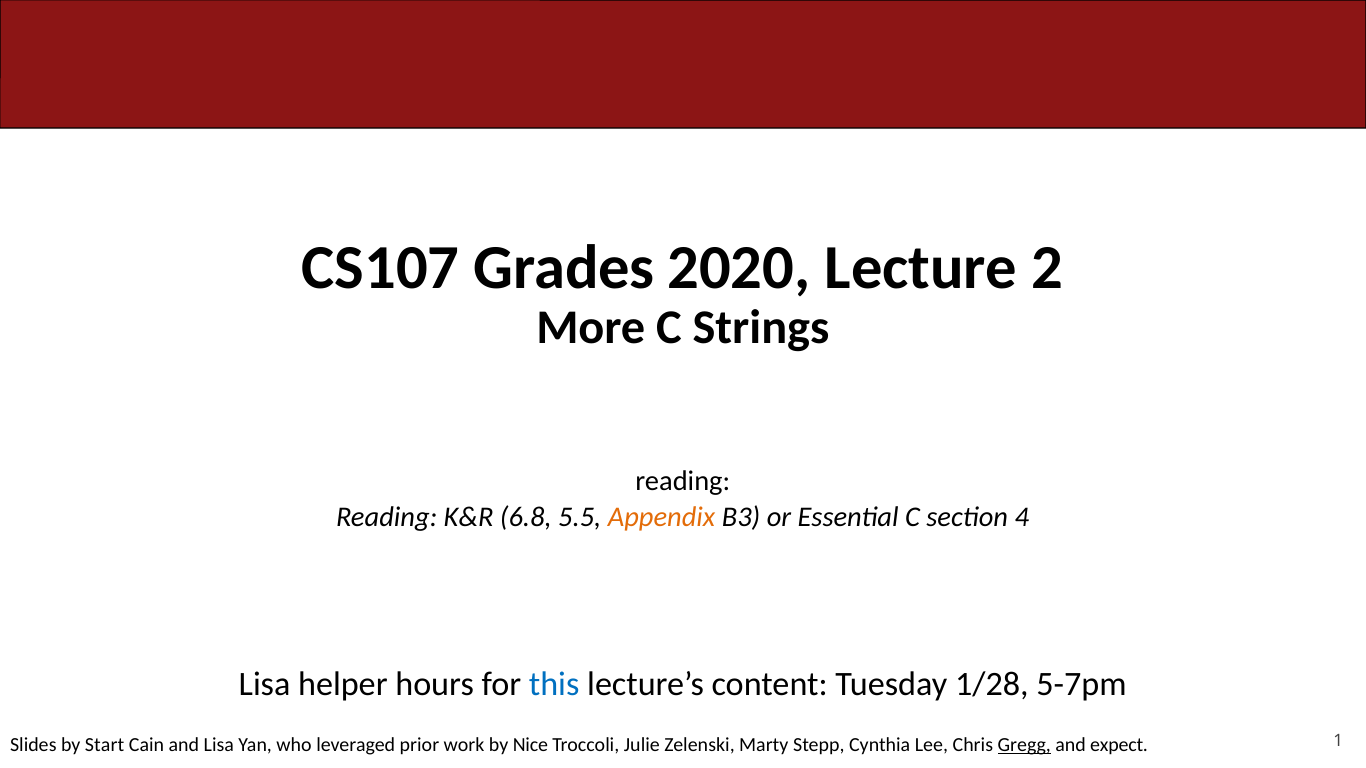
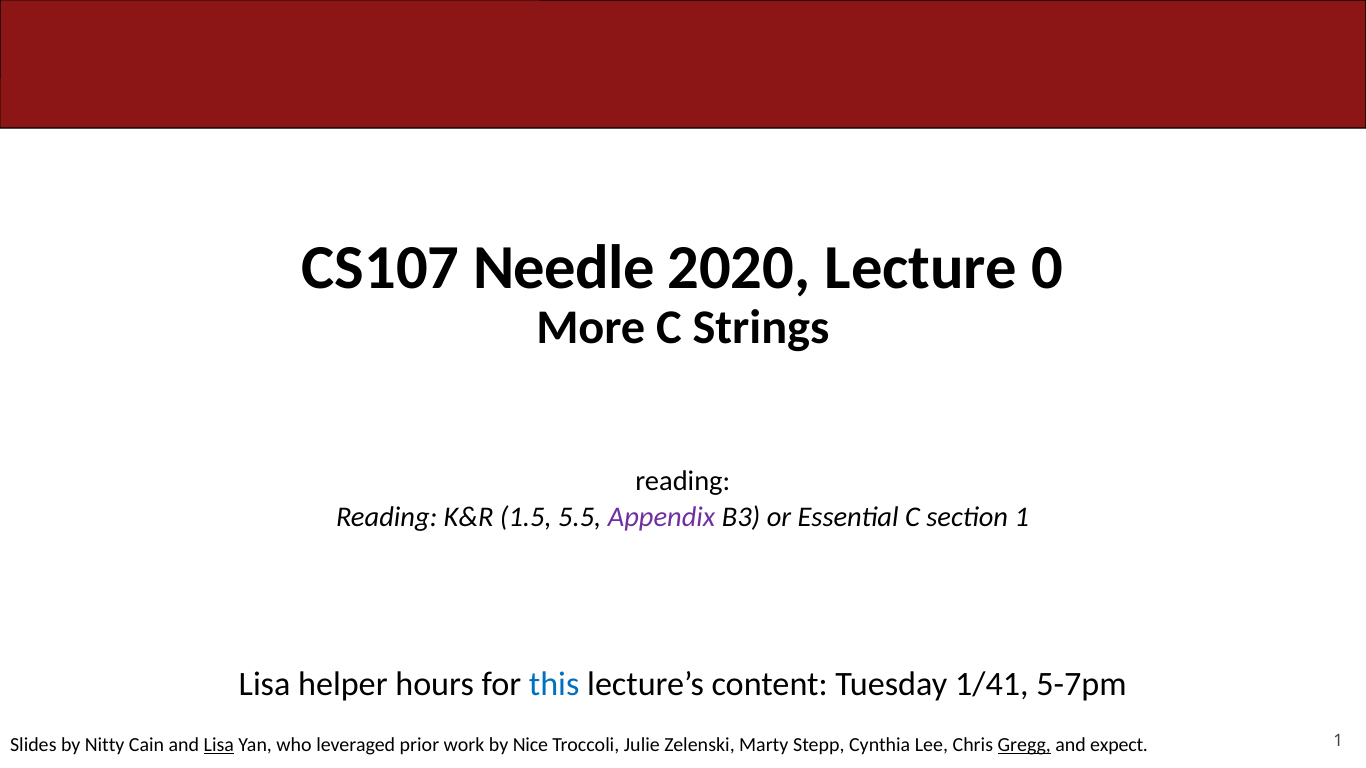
Grades: Grades -> Needle
2: 2 -> 0
6.8: 6.8 -> 1.5
Appendix colour: orange -> purple
section 4: 4 -> 1
1/28: 1/28 -> 1/41
Start: Start -> Nitty
Lisa at (219, 745) underline: none -> present
